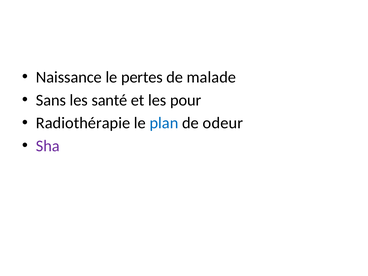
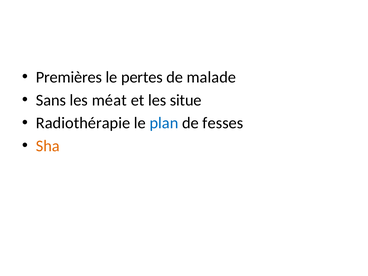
Naissance: Naissance -> Premières
santé: santé -> méat
pour: pour -> situe
odeur: odeur -> fesses
Sha colour: purple -> orange
